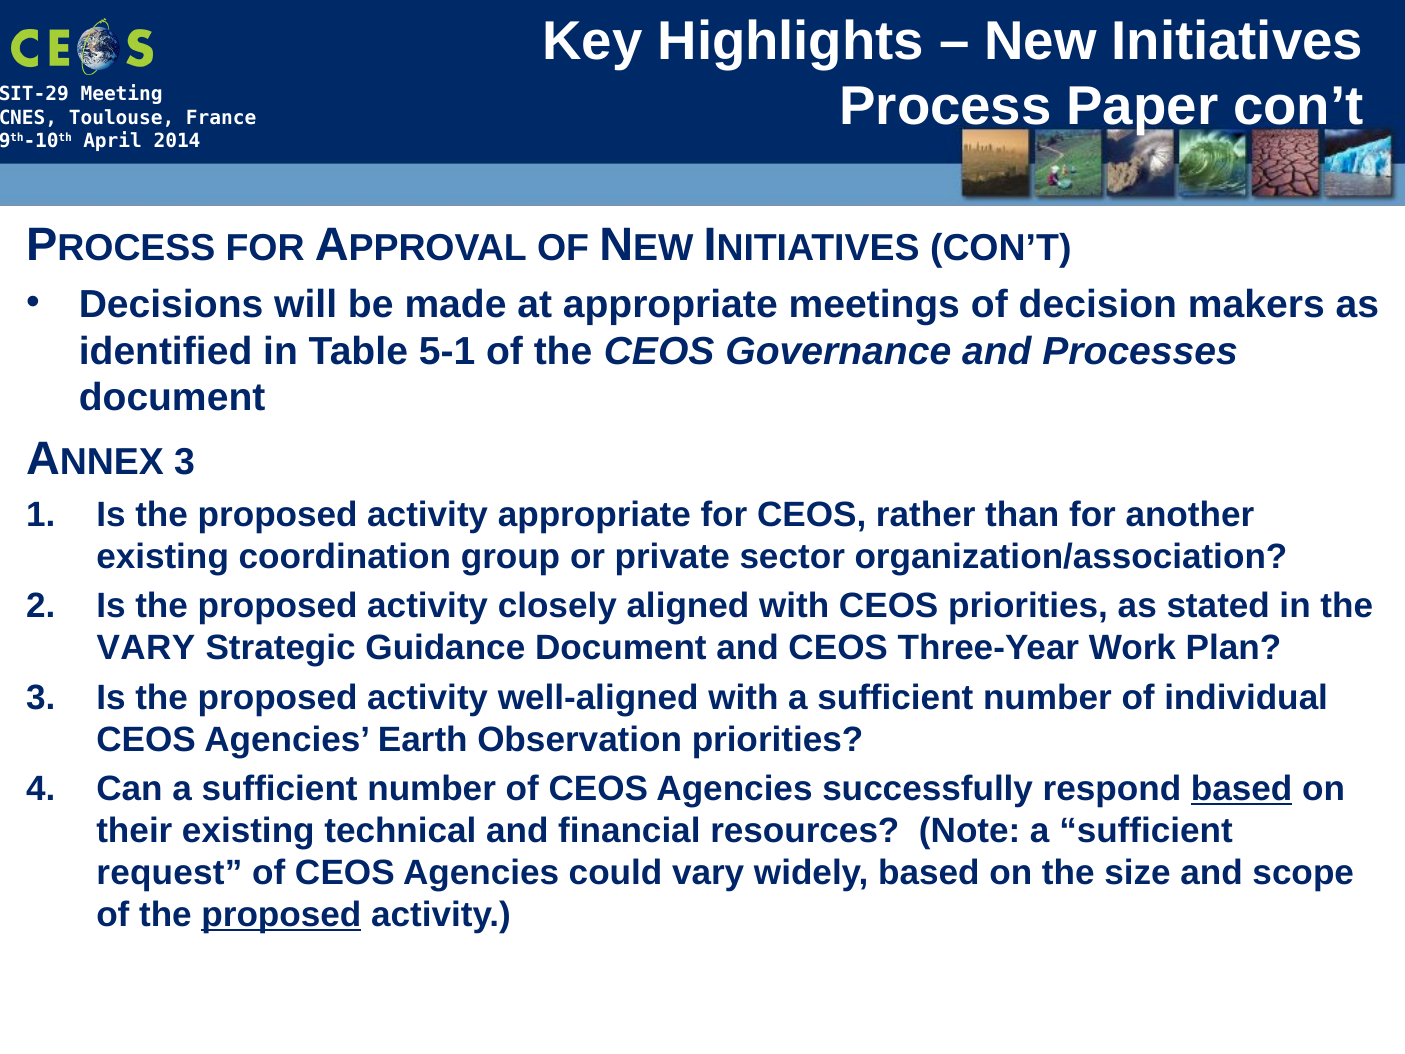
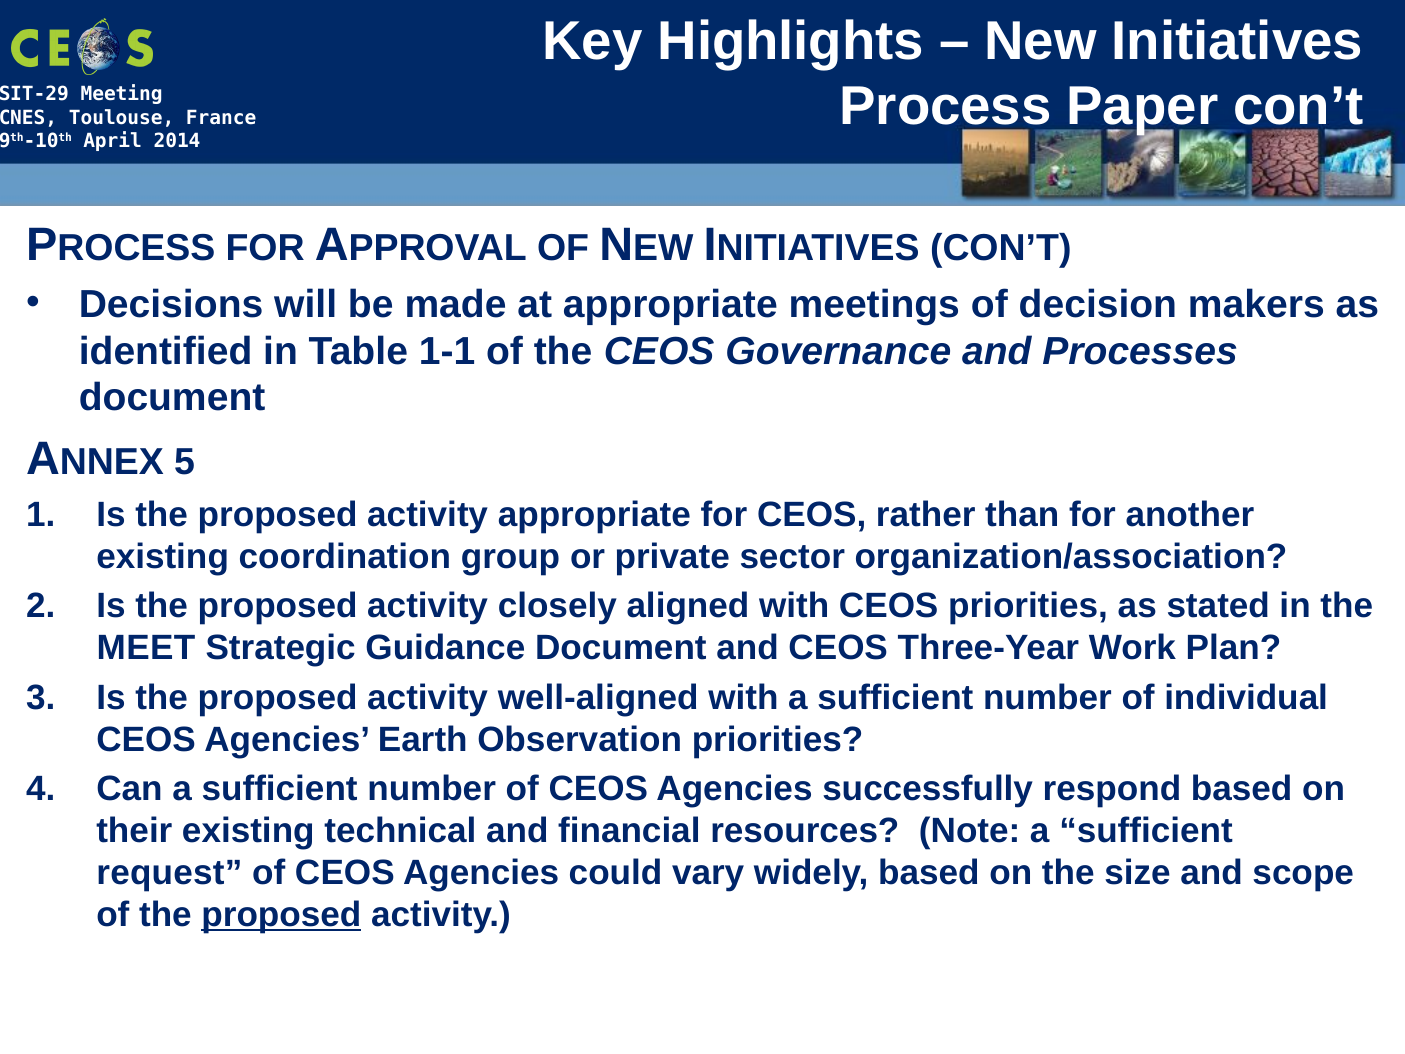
5-1: 5-1 -> 1-1
3 at (185, 462): 3 -> 5
VARY at (146, 648): VARY -> MEET
based at (1242, 789) underline: present -> none
